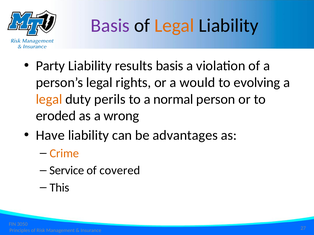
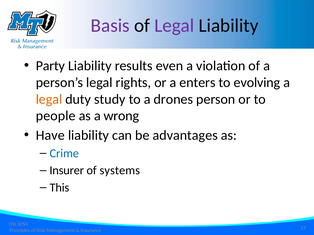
Legal at (174, 26) colour: orange -> purple
results basis: basis -> even
would: would -> enters
perils: perils -> study
normal: normal -> drones
eroded: eroded -> people
Crime colour: orange -> blue
Service: Service -> Insurer
covered: covered -> systems
